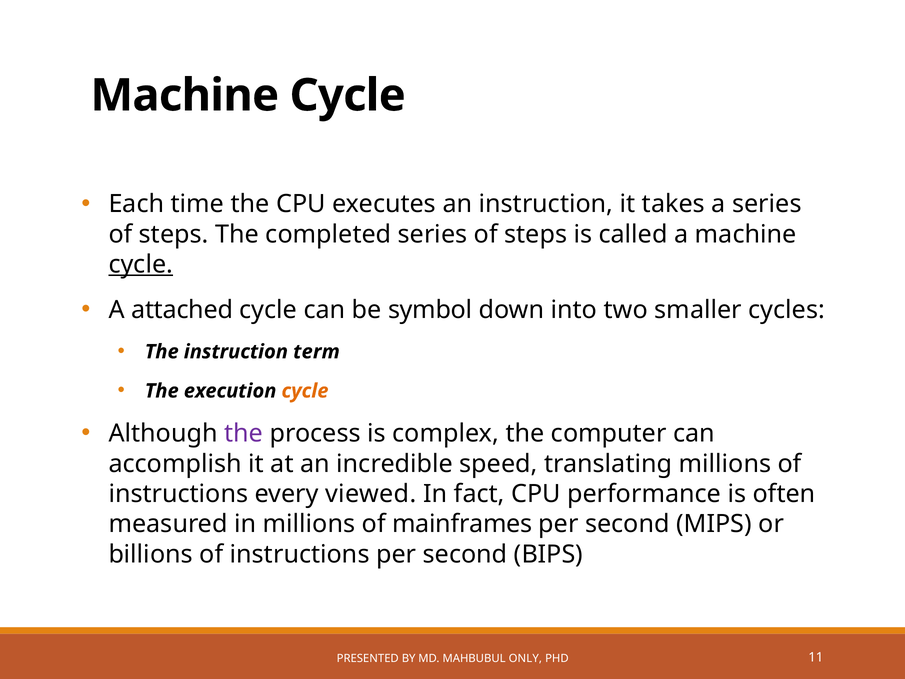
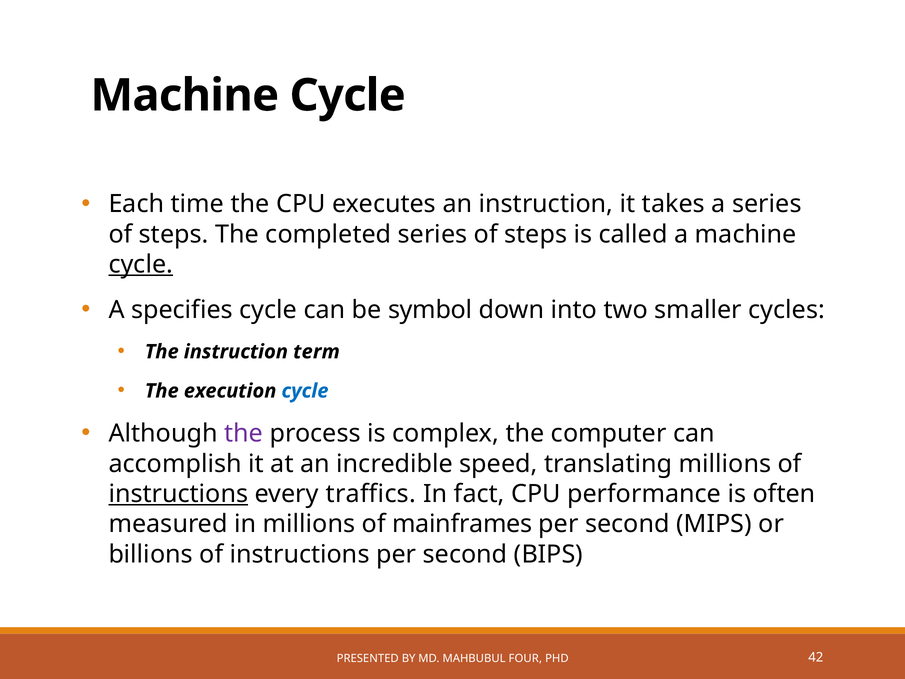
attached: attached -> specifies
cycle at (305, 391) colour: orange -> blue
instructions at (178, 494) underline: none -> present
viewed: viewed -> traffics
ONLY: ONLY -> FOUR
11: 11 -> 42
